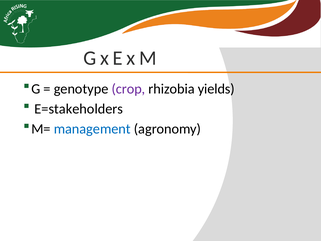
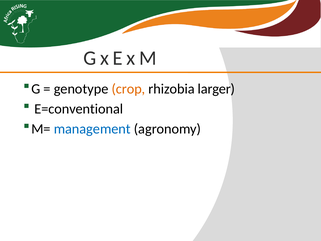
crop colour: purple -> orange
yields: yields -> larger
E=stakeholders: E=stakeholders -> E=conventional
